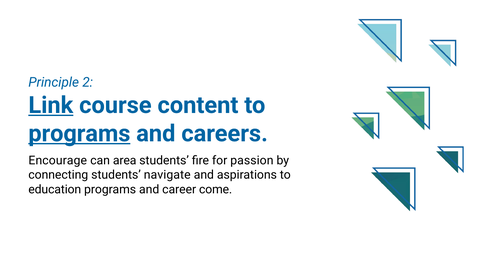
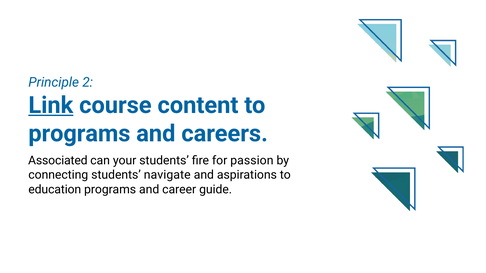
programs at (79, 134) underline: present -> none
Encourage: Encourage -> Associated
area: area -> your
come: come -> guide
